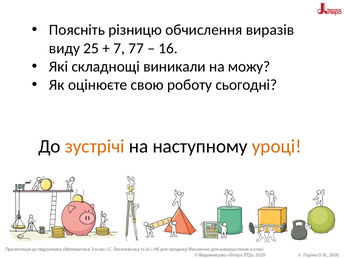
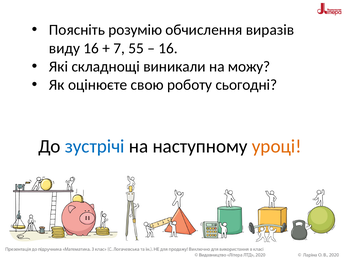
різницю: різницю -> розумію
виду 25: 25 -> 16
77: 77 -> 55
зустрічі colour: orange -> blue
